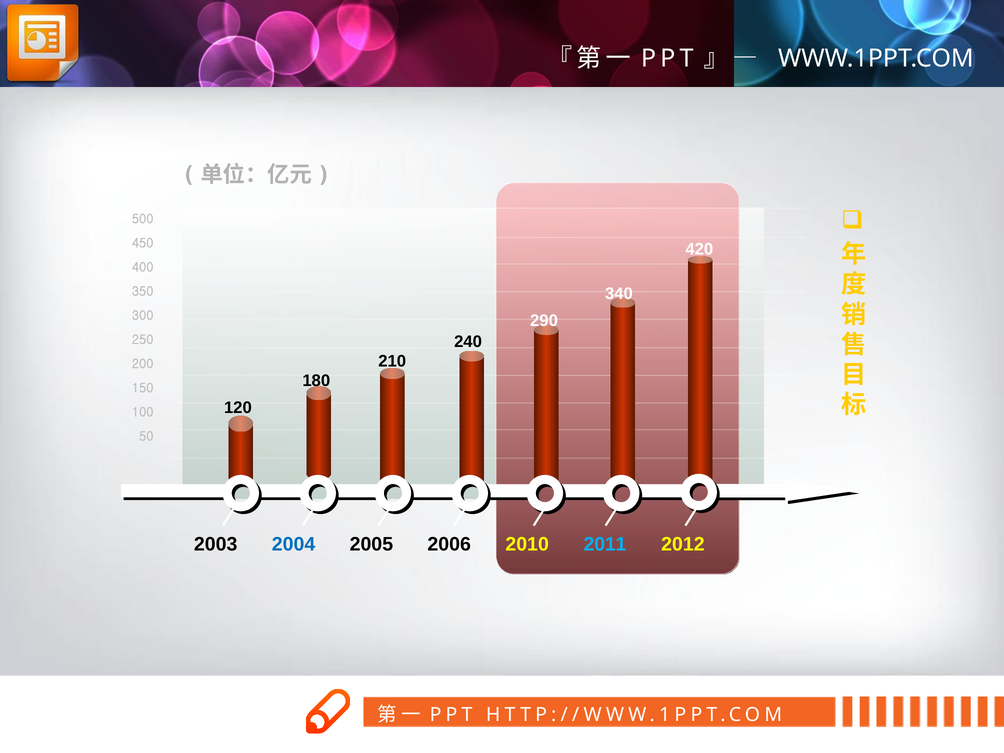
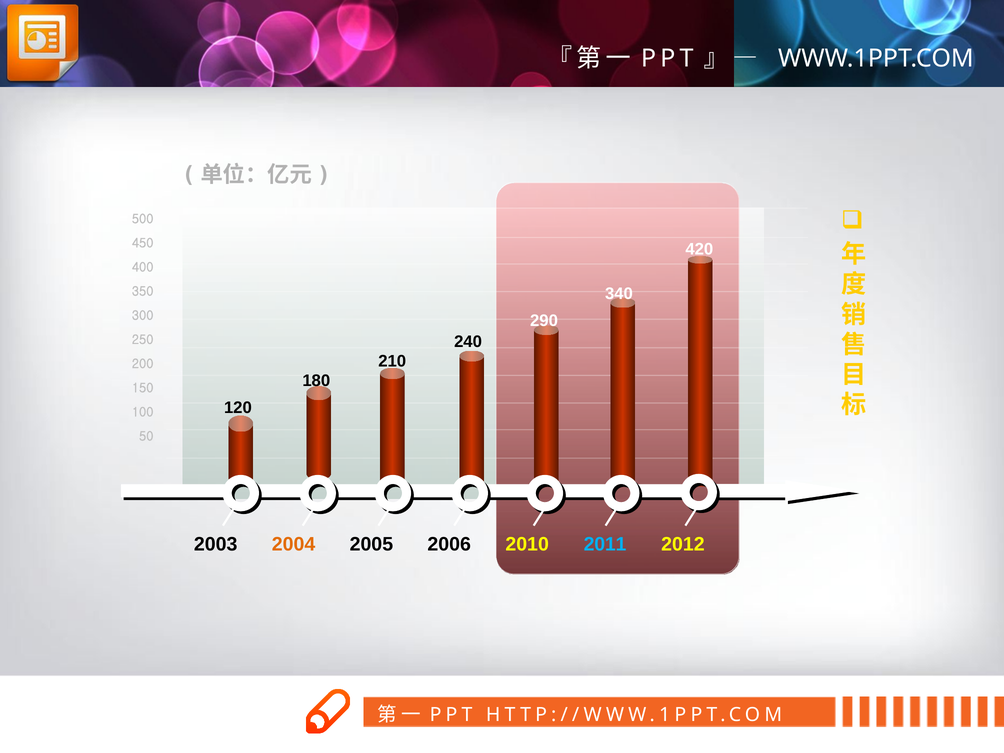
2004 colour: blue -> orange
